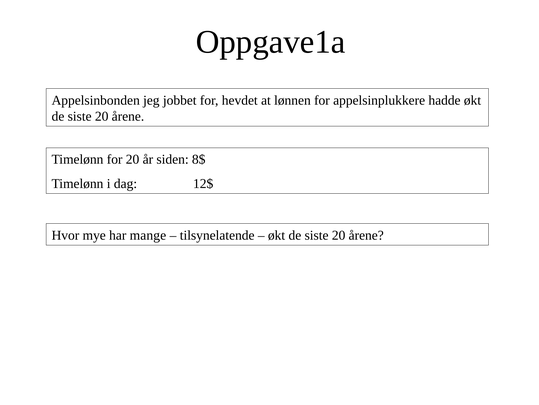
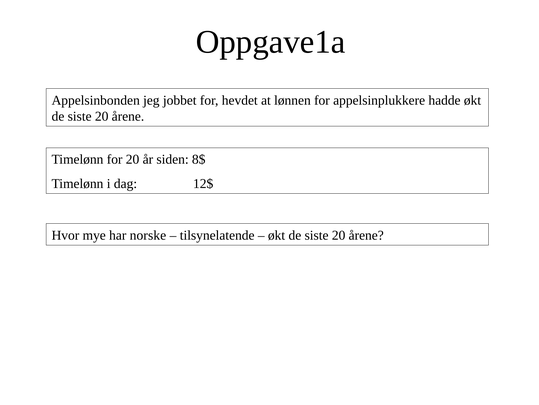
mange: mange -> norske
